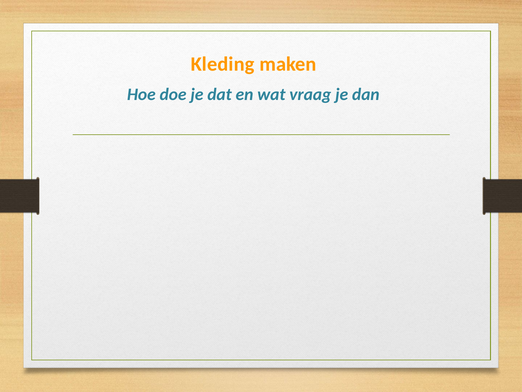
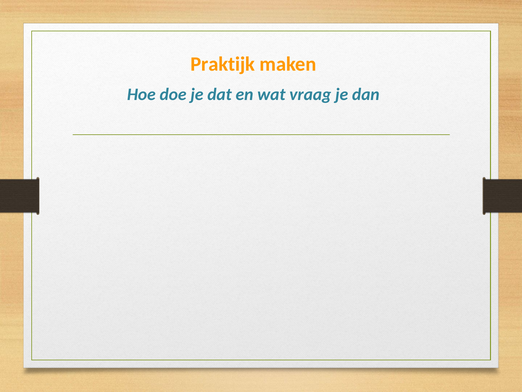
Kleding: Kleding -> Praktijk
